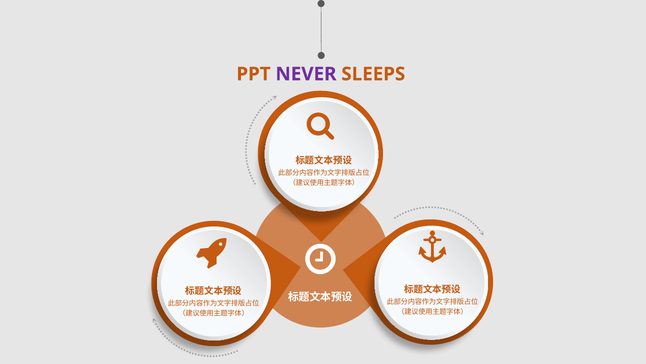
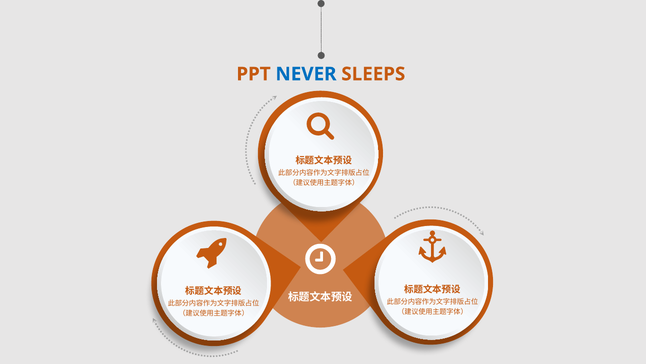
NEVER colour: purple -> blue
